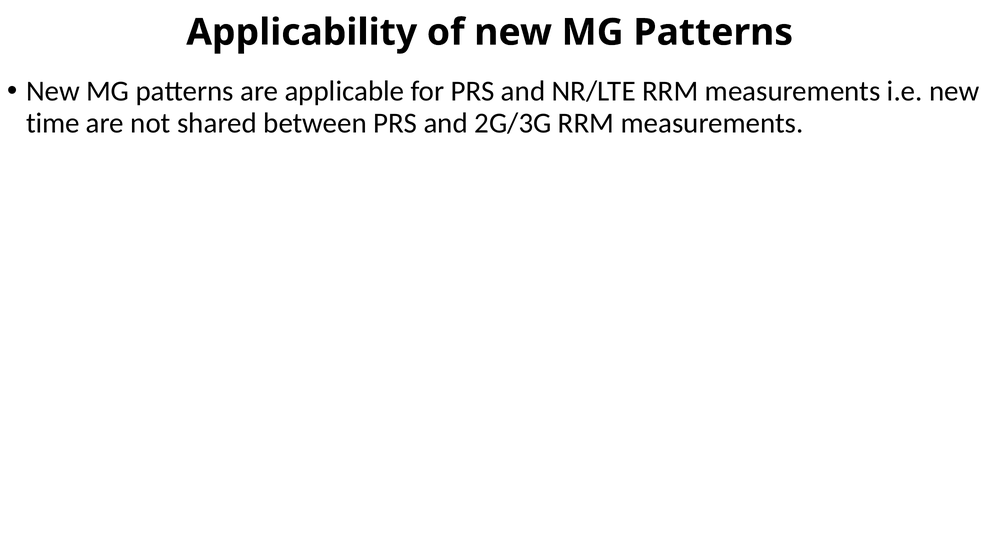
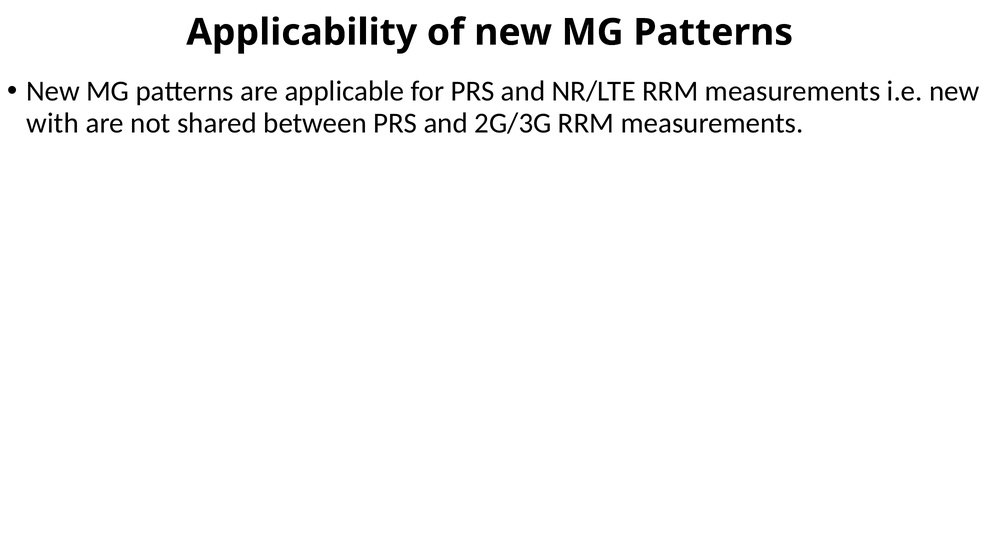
time: time -> with
